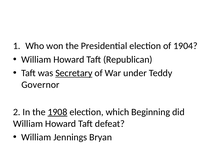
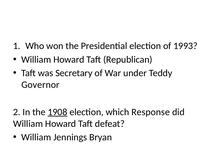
1904: 1904 -> 1993
Secretary underline: present -> none
Beginning: Beginning -> Response
